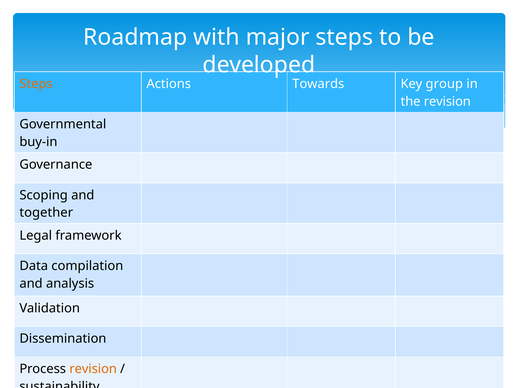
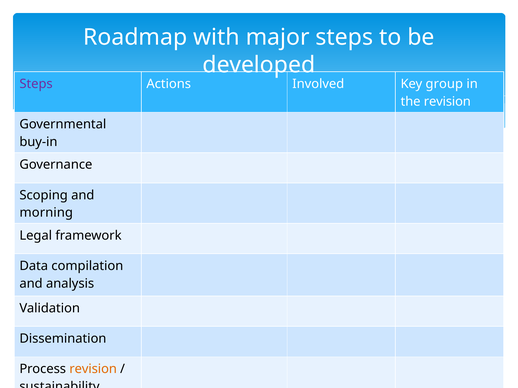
Steps at (36, 84) colour: orange -> purple
Towards: Towards -> Involved
together: together -> morning
